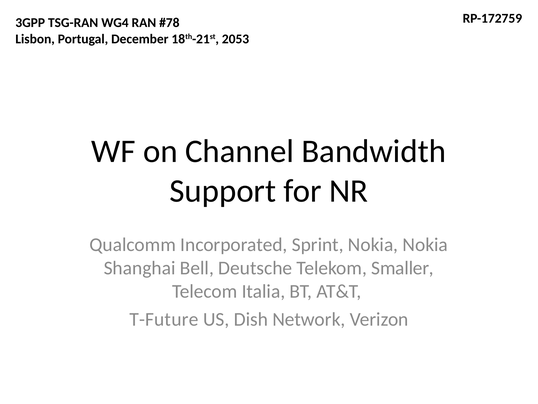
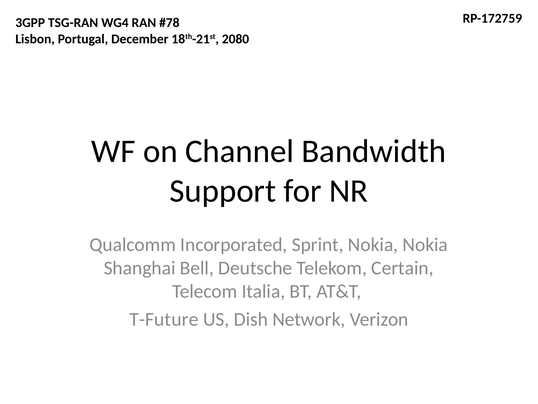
2053: 2053 -> 2080
Smaller: Smaller -> Certain
